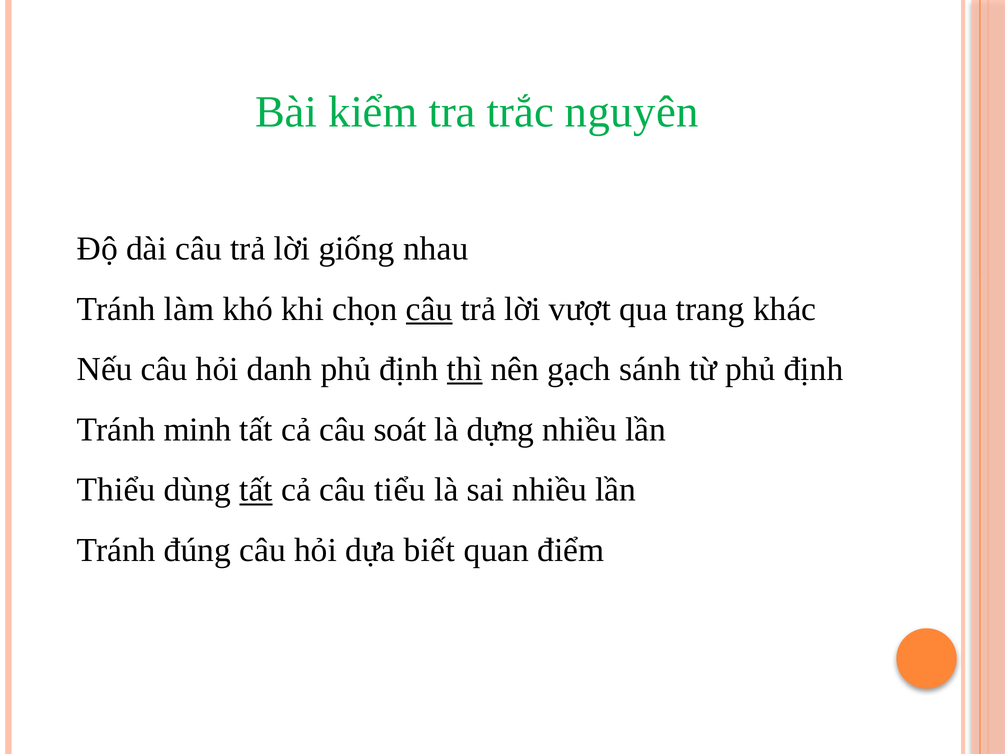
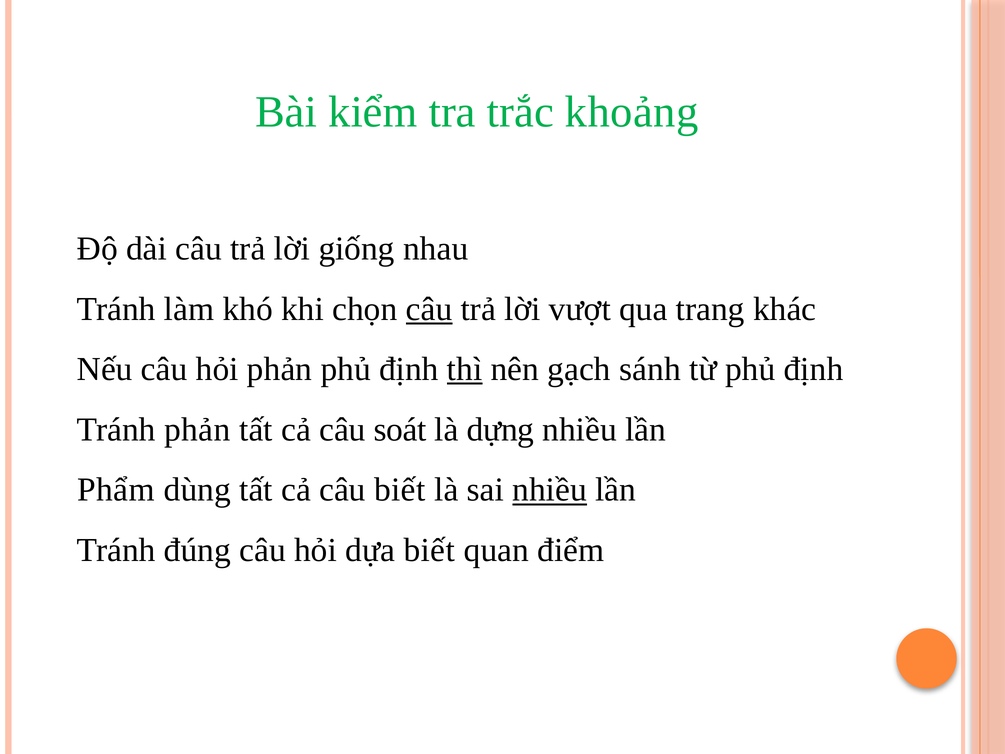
nguyên: nguyên -> khoảng
hỏi danh: danh -> phản
Tránh minh: minh -> phản
Thiểu: Thiểu -> Phẩm
tất at (256, 490) underline: present -> none
câu tiểu: tiểu -> biết
nhiều at (550, 490) underline: none -> present
